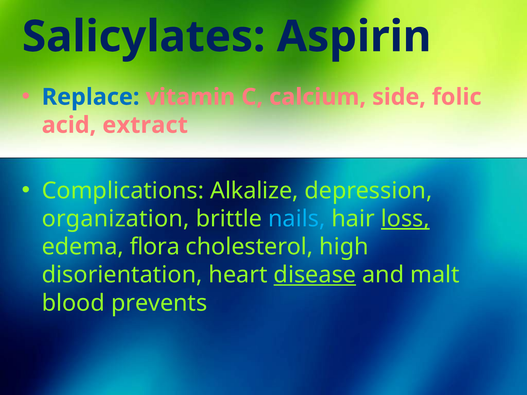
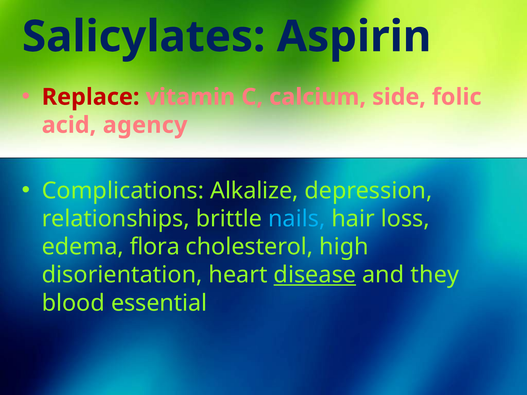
Replace colour: blue -> red
extract: extract -> agency
organization: organization -> relationships
loss underline: present -> none
malt: malt -> they
prevents: prevents -> essential
